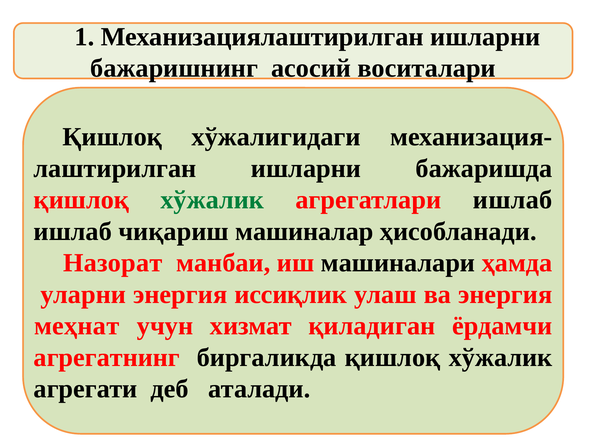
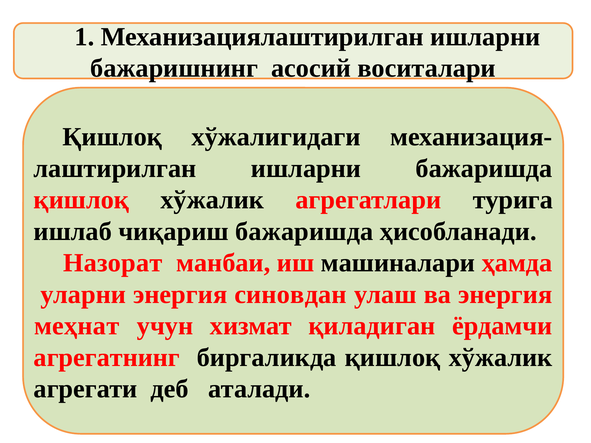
хўжалик at (212, 200) colour: green -> black
агрегатлари ишлаб: ишлаб -> турига
чиқариш машиналар: машиналар -> бажаришда
иссиқлик: иссиқлик -> синовдан
